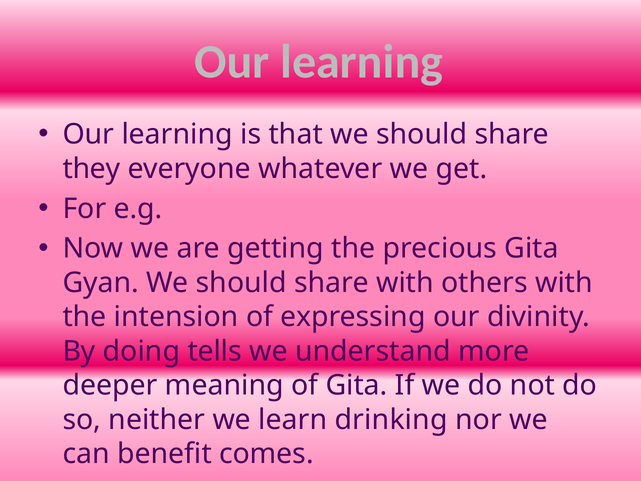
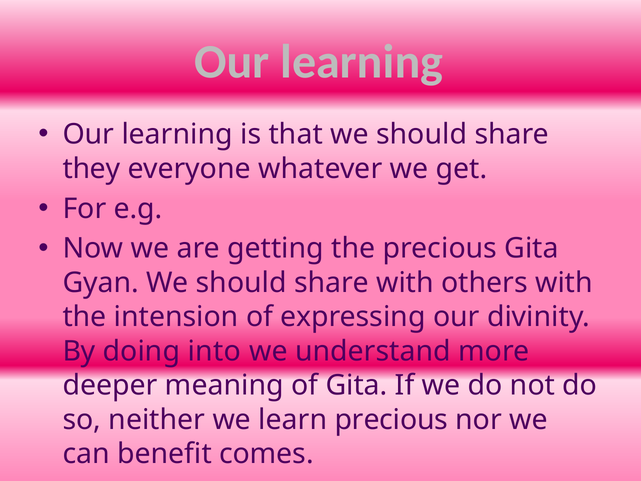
tells: tells -> into
learn drinking: drinking -> precious
